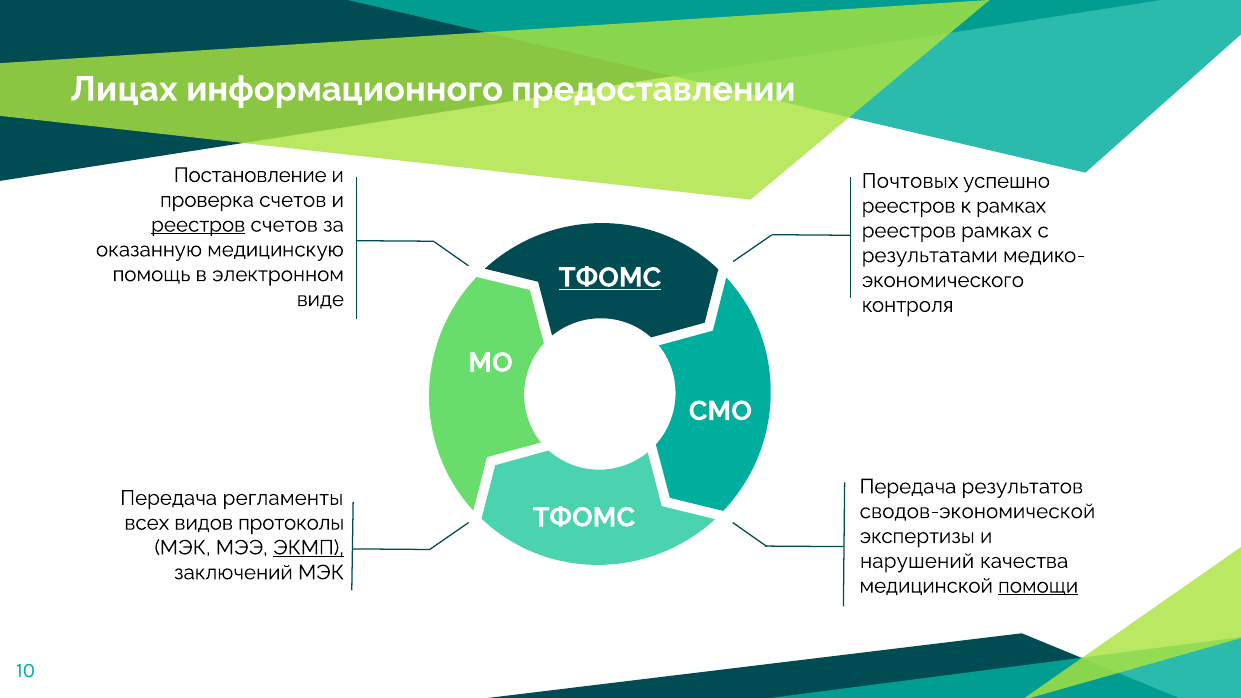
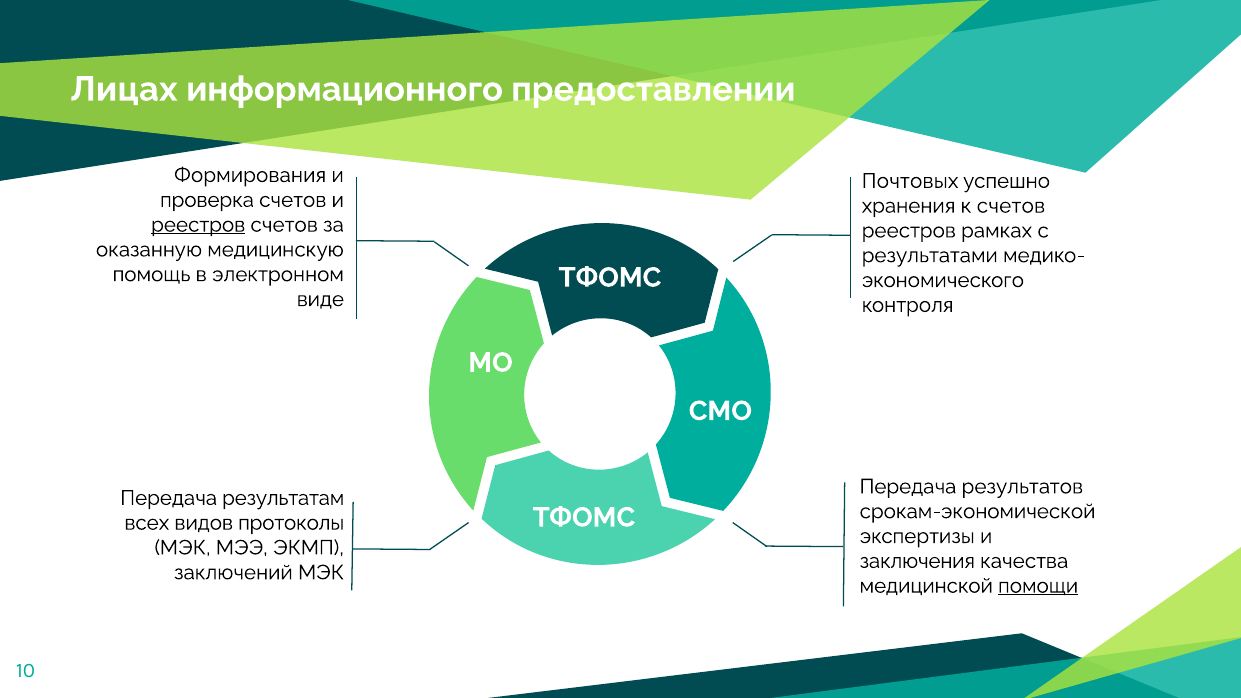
Постановление: Постановление -> Формирования
реестров at (909, 206): реестров -> хранения
к рамках: рамках -> счетов
ТФОМС at (610, 278) underline: present -> none
регламенты: регламенты -> результатам
сводов-экономической: сводов-экономической -> срокам-экономической
ЭКМП underline: present -> none
нарушений: нарушений -> заключения
